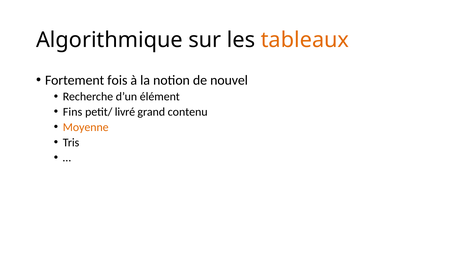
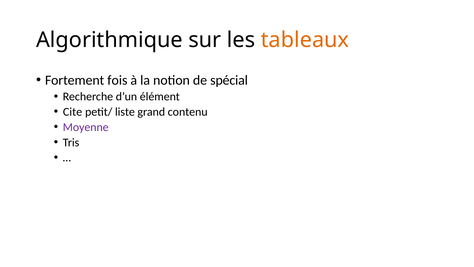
nouvel: nouvel -> spécial
Fins: Fins -> Cite
livré: livré -> liste
Moyenne colour: orange -> purple
